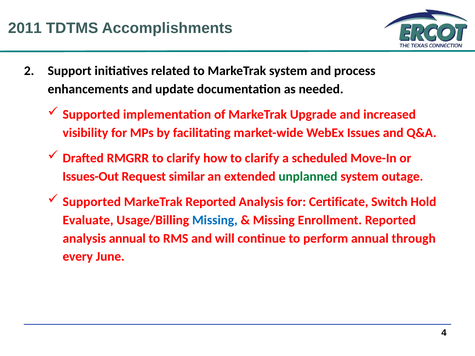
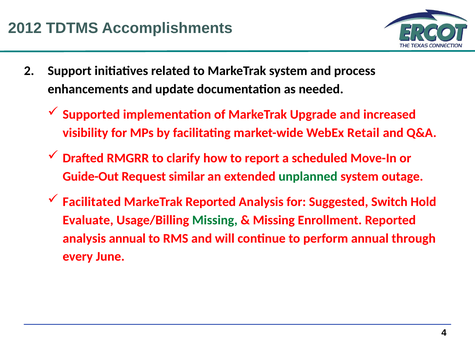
2011: 2011 -> 2012
Issues: Issues -> Retail
how to clarify: clarify -> report
Issues-Out: Issues-Out -> Guide-Out
Supported at (92, 202): Supported -> Facilitated
Certificate: Certificate -> Suggested
Missing at (215, 220) colour: blue -> green
